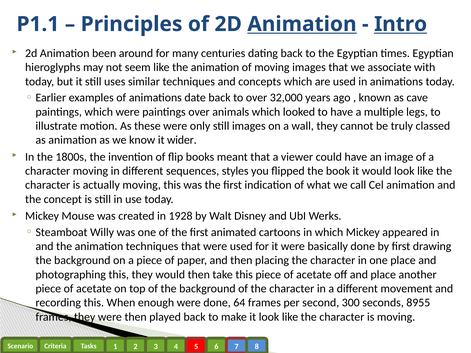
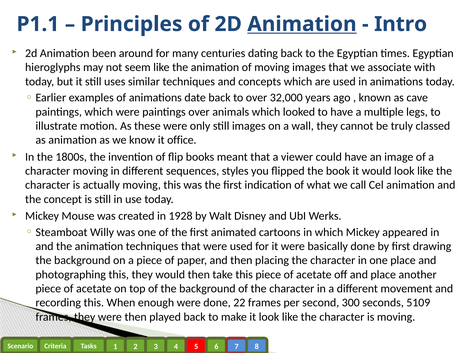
Intro underline: present -> none
wider: wider -> office
64: 64 -> 22
8955: 8955 -> 5109
